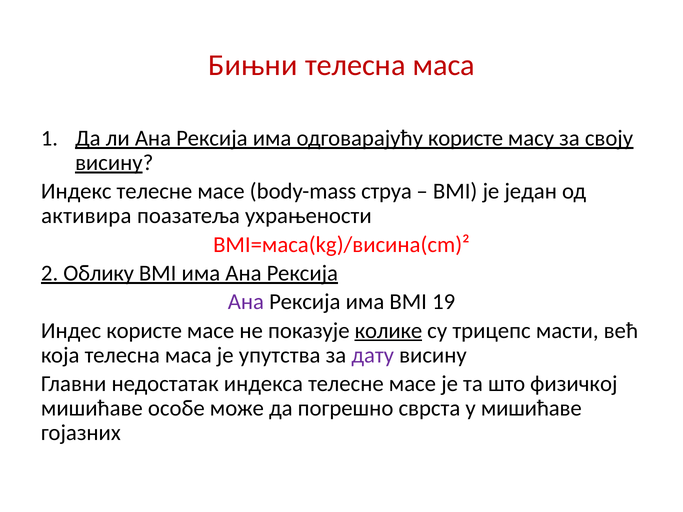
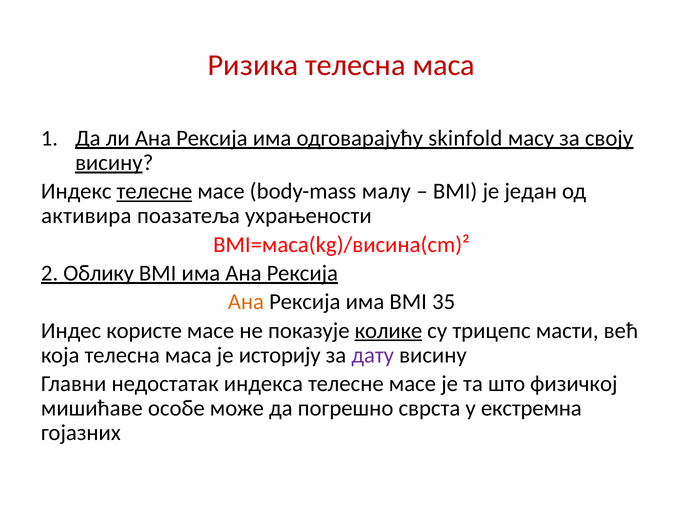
Бињни: Бињни -> Ризика
одговарајућу користе: користе -> skinfold
телесне at (154, 191) underline: none -> present
струа: струа -> малу
Ана at (246, 302) colour: purple -> orange
19: 19 -> 35
упутства: упутства -> историју
у мишићаве: мишићаве -> екстремна
